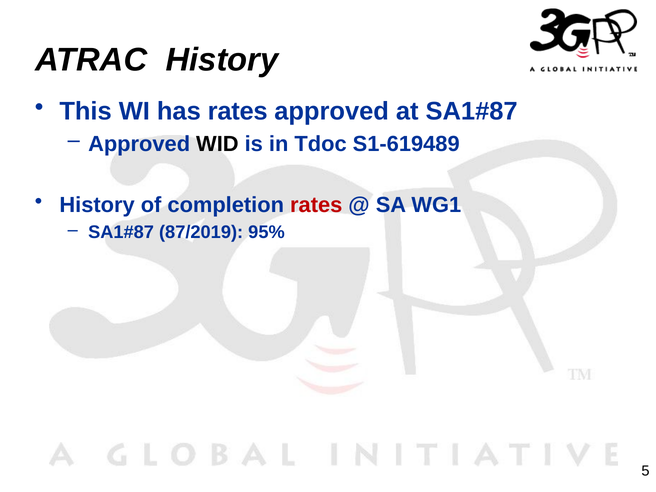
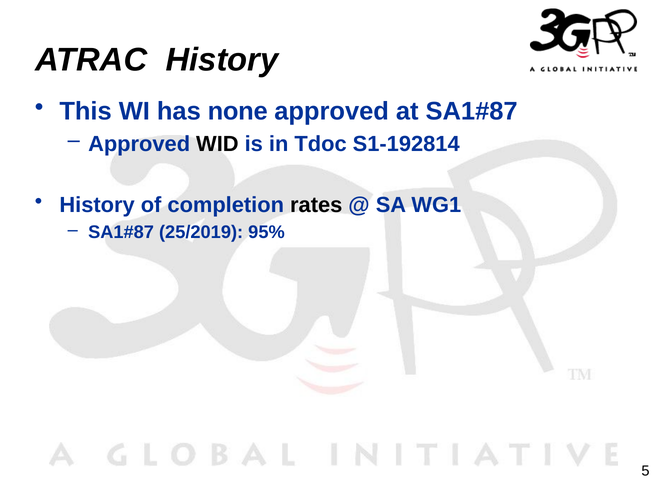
has rates: rates -> none
S1-619489: S1-619489 -> S1-192814
rates at (316, 205) colour: red -> black
87/2019: 87/2019 -> 25/2019
